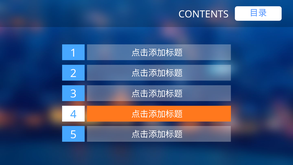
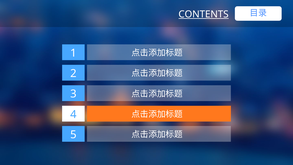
CONTENTS underline: none -> present
